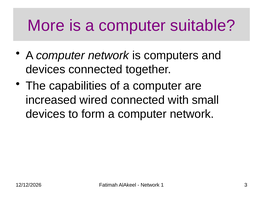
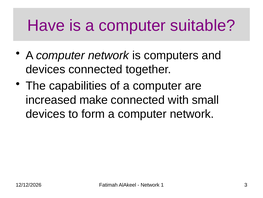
More: More -> Have
wired: wired -> make
